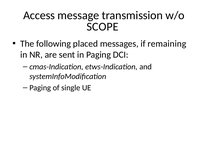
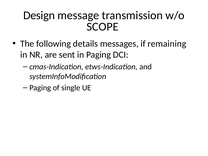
Access: Access -> Design
placed: placed -> details
